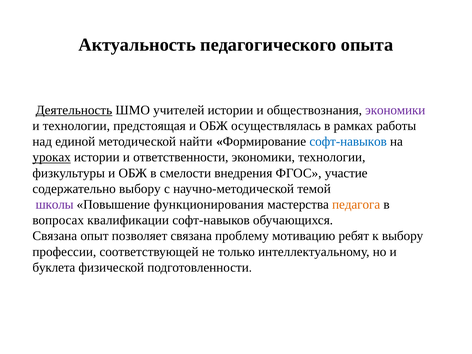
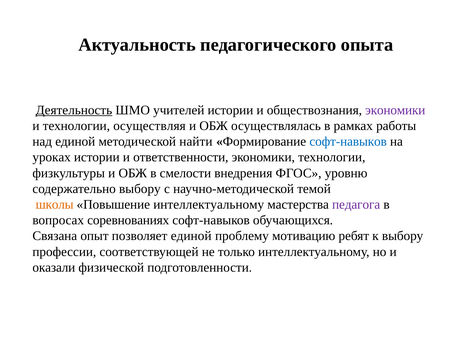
предстоящая: предстоящая -> осуществляя
уроках underline: present -> none
участие: участие -> уровню
школы colour: purple -> orange
Повышение функционирования: функционирования -> интеллектуальному
педагога colour: orange -> purple
квалификации: квалификации -> соревнованиях
позволяет связана: связана -> единой
буклета: буклета -> оказали
